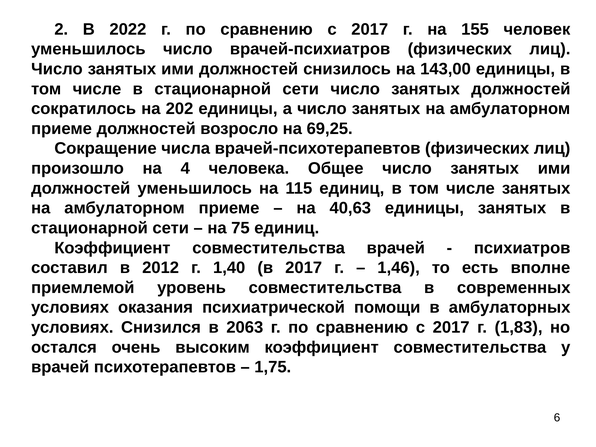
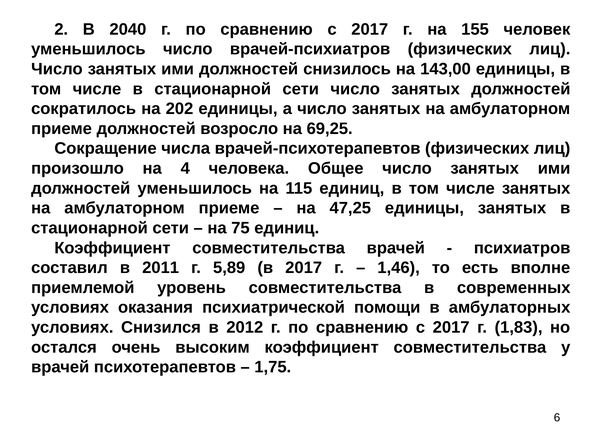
2022: 2022 -> 2040
40,63: 40,63 -> 47,25
2012: 2012 -> 2011
1,40: 1,40 -> 5,89
2063: 2063 -> 2012
